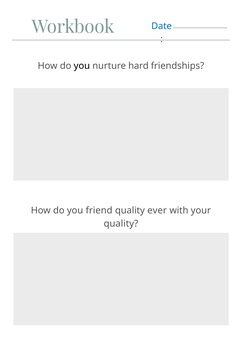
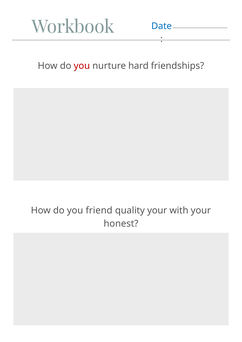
you at (82, 66) colour: black -> red
quality ever: ever -> your
quality at (121, 224): quality -> honest
